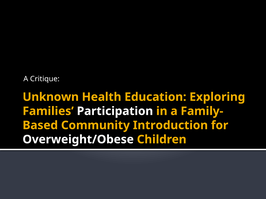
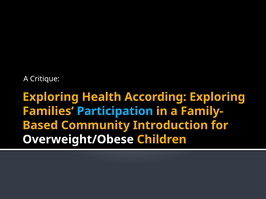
Unknown at (51, 97): Unknown -> Exploring
Education: Education -> According
Participation colour: white -> light blue
